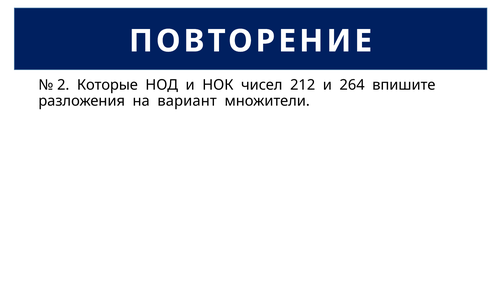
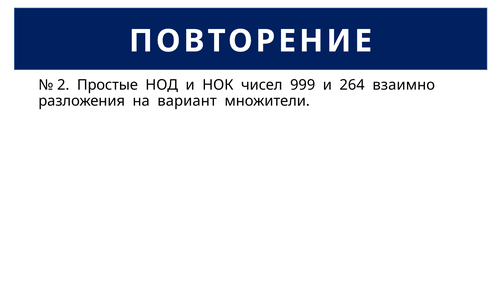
Которые: Которые -> Простые
212: 212 -> 999
впишите: впишите -> взаимно
